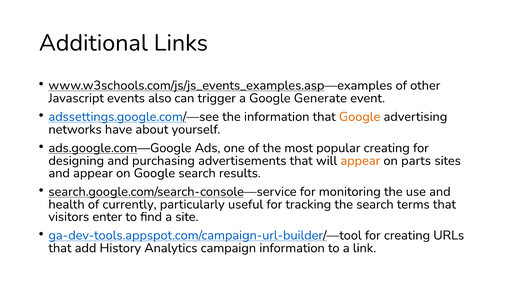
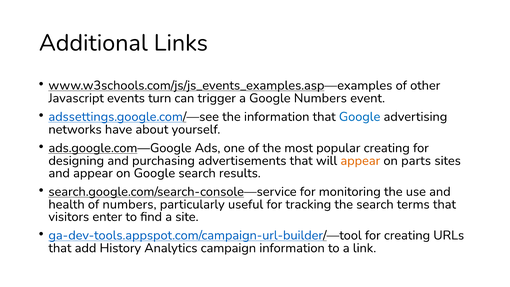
also: also -> turn
Google Generate: Generate -> Numbers
Google at (360, 117) colour: orange -> blue
of currently: currently -> numbers
